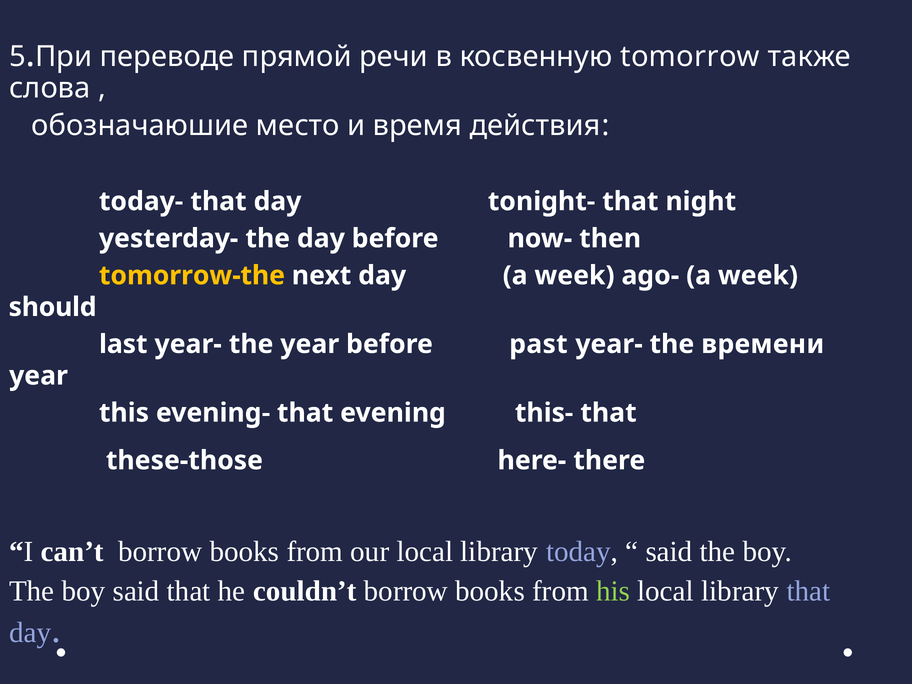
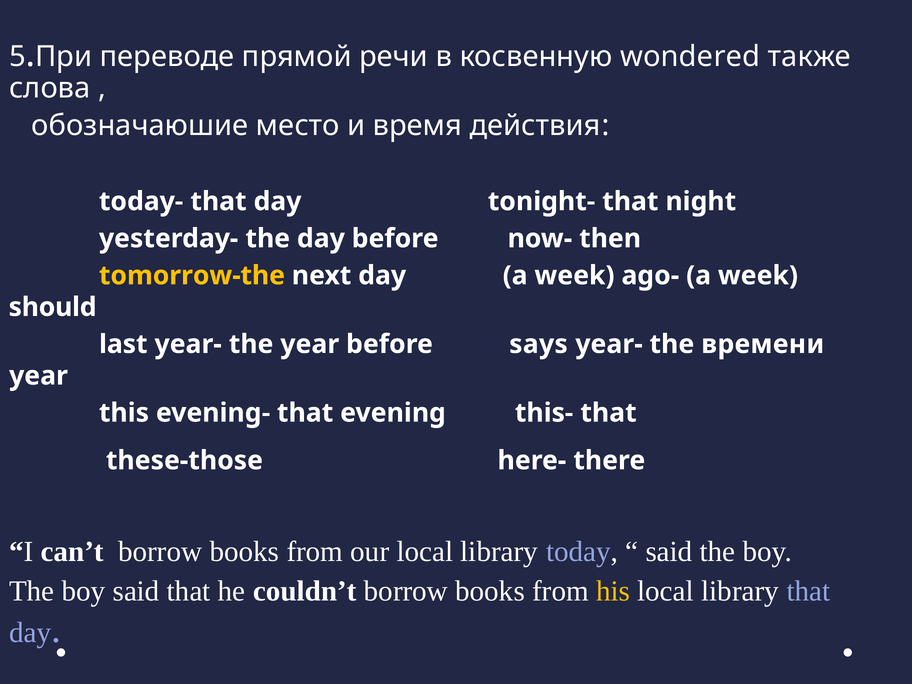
tomorrow: tomorrow -> wondered
past: past -> says
his colour: light green -> yellow
